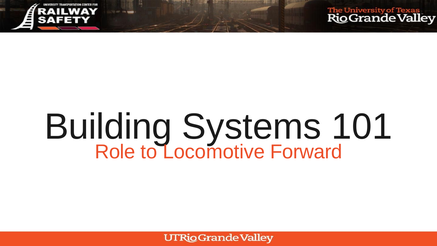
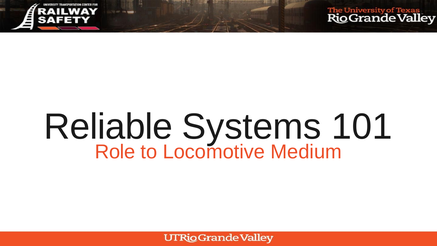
Building: Building -> Reliable
Forward: Forward -> Medium
